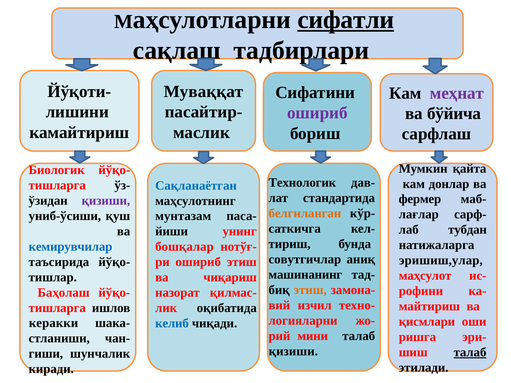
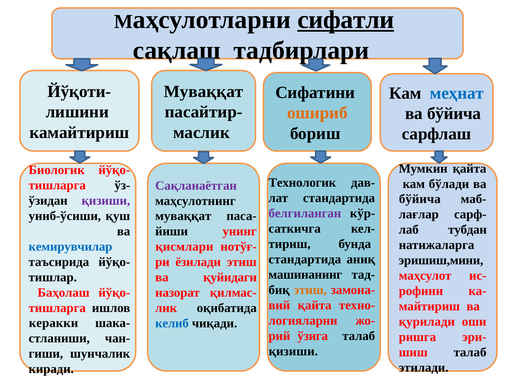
меҳнат colour: purple -> blue
ошириб at (317, 113) colour: purple -> orange
донлар: донлар -> бўлади
Сақланаётган colour: blue -> purple
фермер at (420, 199): фермер -> бўйича
белгиланган colour: orange -> purple
мунтазам at (183, 216): мунтазам -> муваққат
бошқалар: бошқалар -> қисмлари
совутгичлар at (305, 260): совутгичлар -> стандартида
эришиш,улар: эришиш,улар -> эришиш,мини
ошириб at (198, 262): ошириб -> ёзилади
чиқариш: чиқариш -> қуйидаги
изчил at (315, 306): изчил -> қайта
қисмлари: қисмлари -> қурилади
мини: мини -> ўзига
талаб at (470, 353) underline: present -> none
